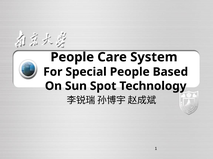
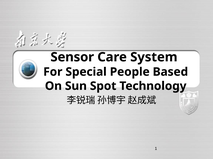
People at (72, 57): People -> Sensor
